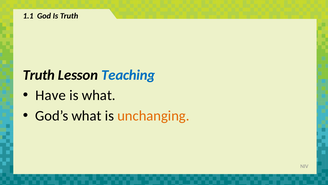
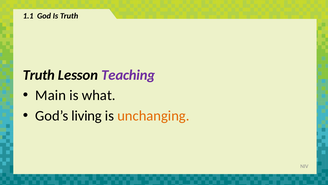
Teaching colour: blue -> purple
Have: Have -> Main
God’s what: what -> living
